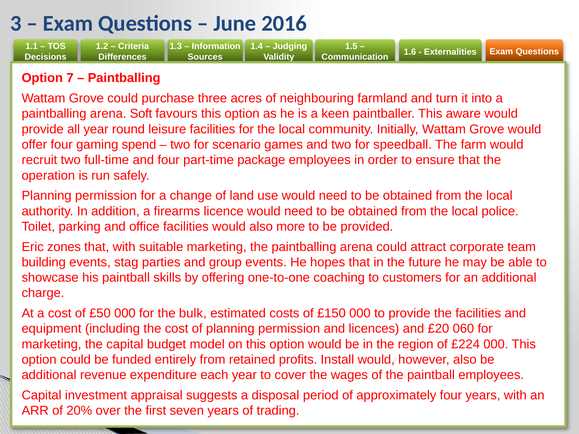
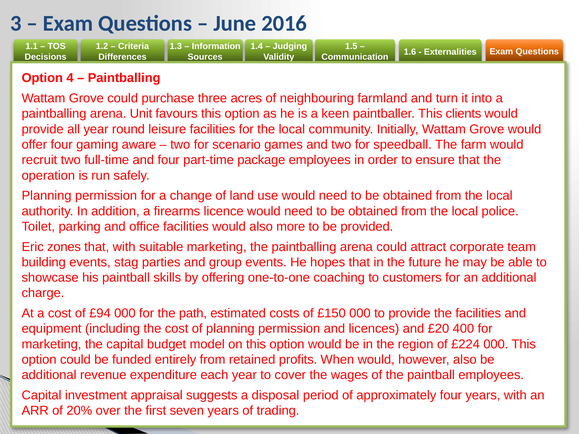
7: 7 -> 4
Soft: Soft -> Unit
aware: aware -> clients
spend: spend -> aware
£50: £50 -> £94
bulk: bulk -> path
060: 060 -> 400
Install: Install -> When
